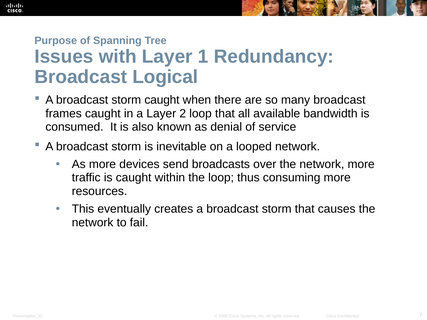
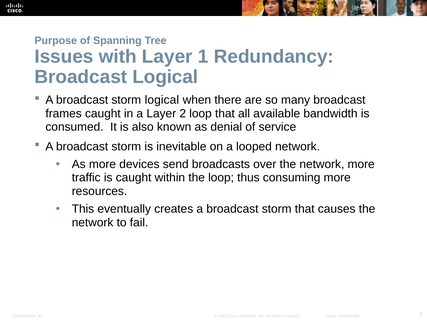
storm caught: caught -> logical
